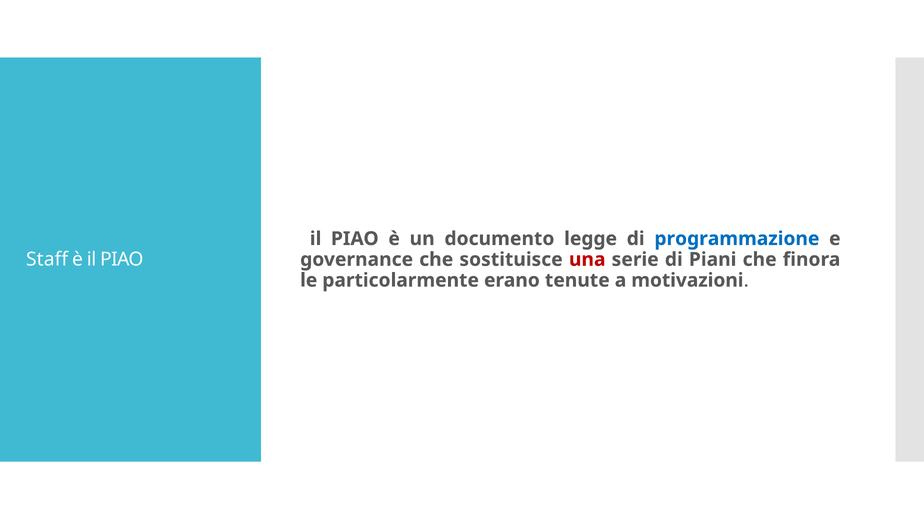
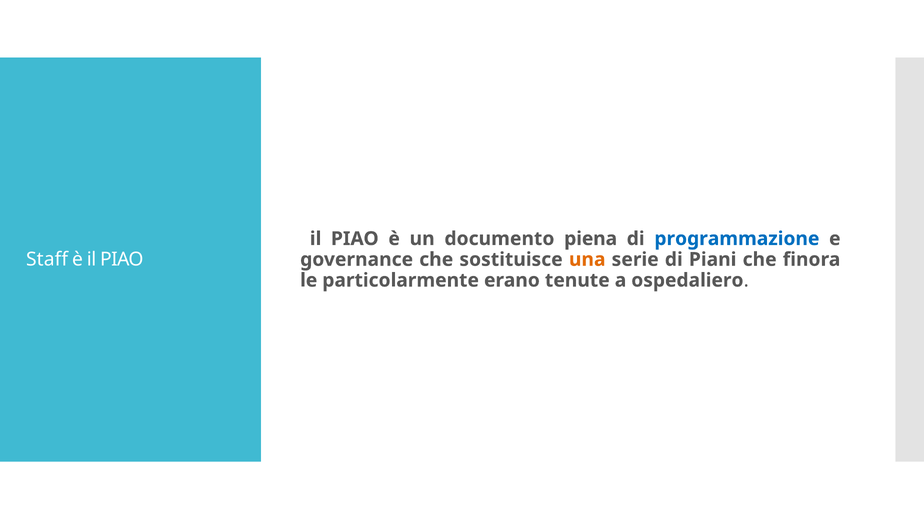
legge: legge -> piena
una colour: red -> orange
motivazioni: motivazioni -> ospedaliero
